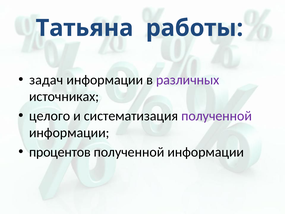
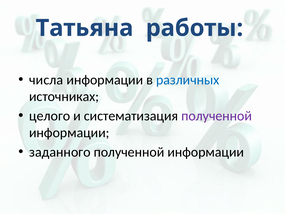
задач: задач -> числа
различных colour: purple -> blue
процентов: процентов -> заданного
